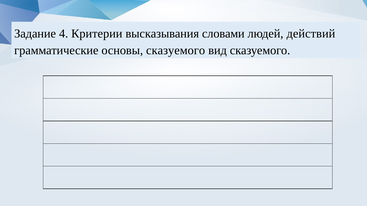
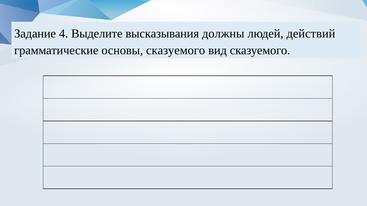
Критерии: Критерии -> Выделите
словами: словами -> должны
